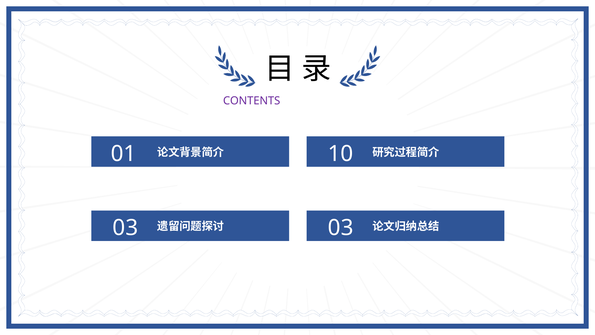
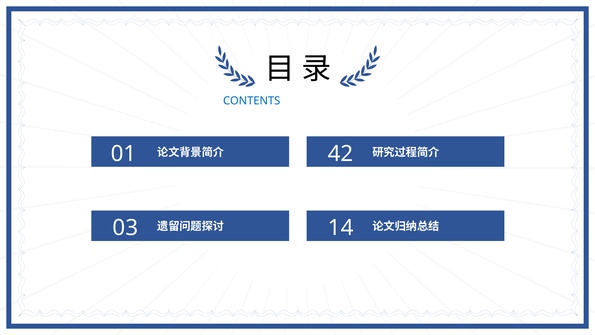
CONTENTS colour: purple -> blue
10: 10 -> 42
03 at (341, 228): 03 -> 14
